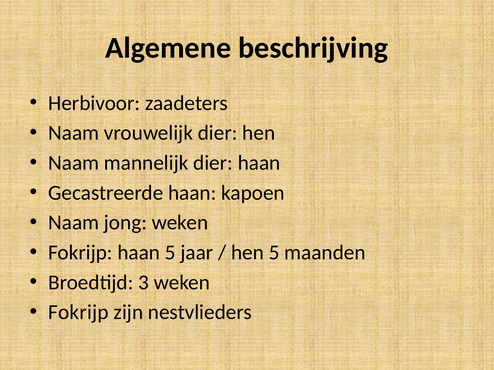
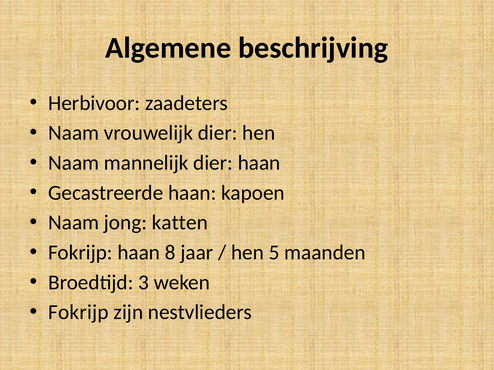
jong weken: weken -> katten
haan 5: 5 -> 8
